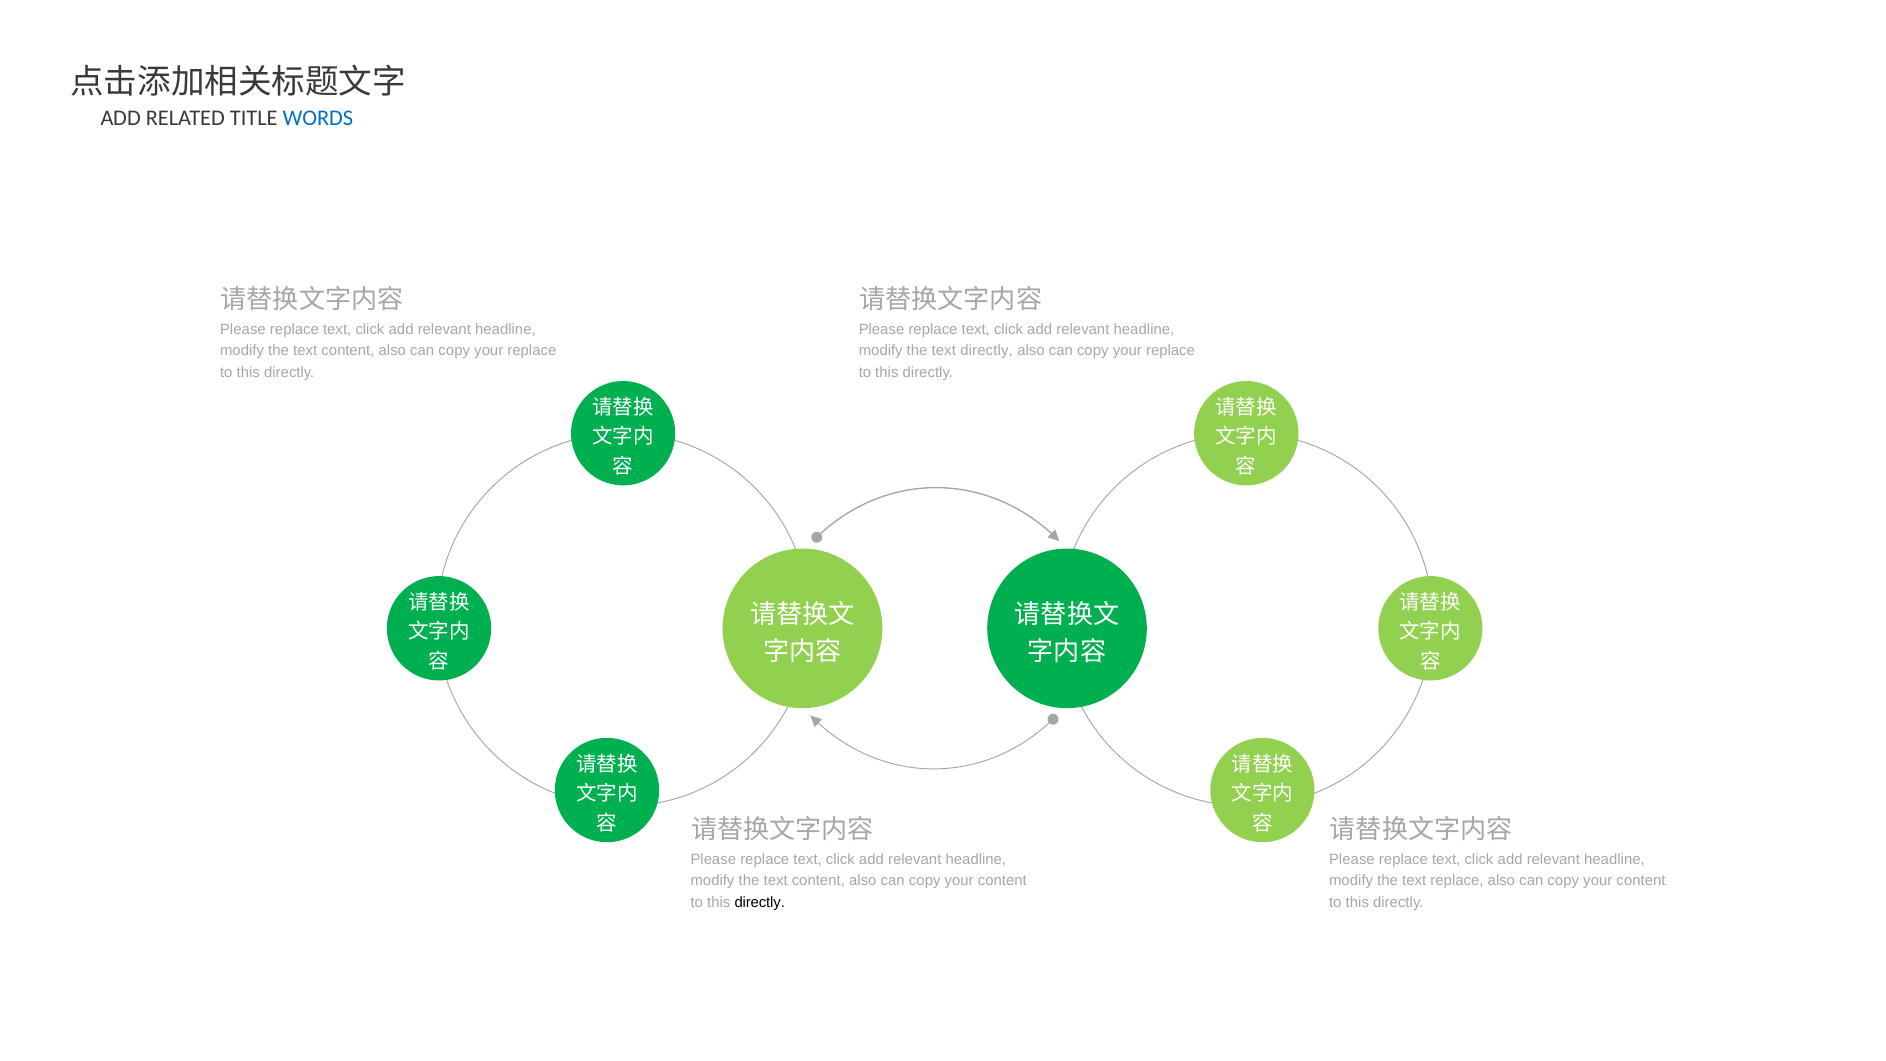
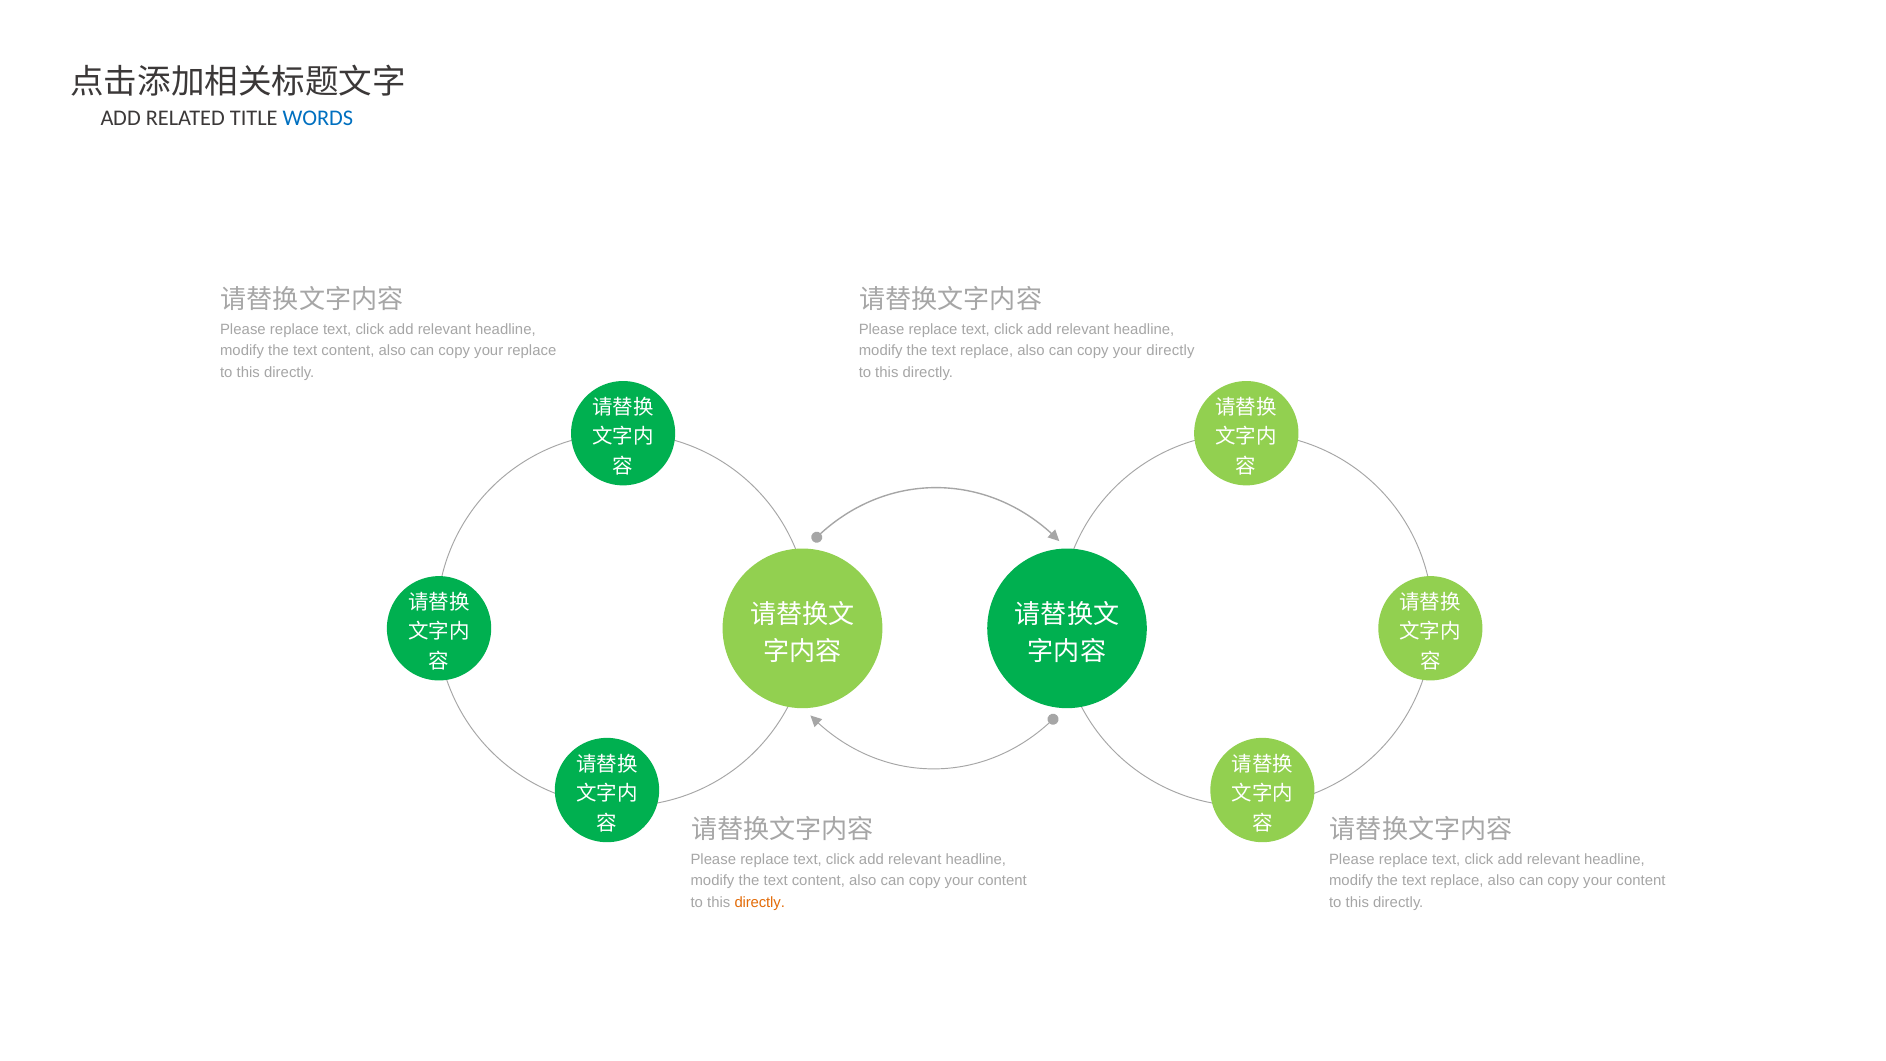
directly at (987, 351): directly -> replace
replace at (1171, 351): replace -> directly
directly at (760, 902) colour: black -> orange
